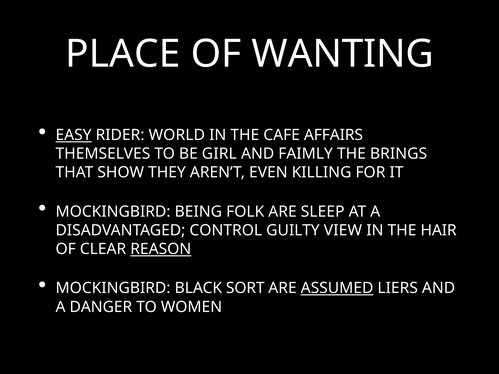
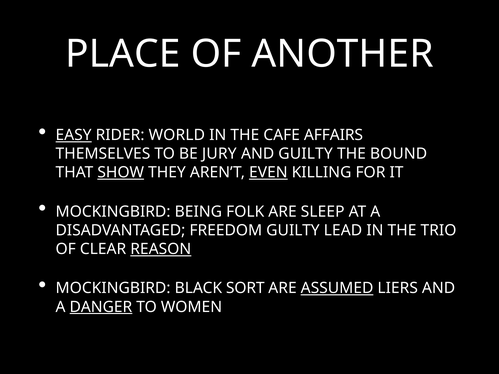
WANTING: WANTING -> ANOTHER
GIRL: GIRL -> JURY
AND FAIMLY: FAIMLY -> GUILTY
BRINGS: BRINGS -> BOUND
SHOW underline: none -> present
EVEN underline: none -> present
CONTROL: CONTROL -> FREEDOM
VIEW: VIEW -> LEAD
HAIR: HAIR -> TRIO
DANGER underline: none -> present
